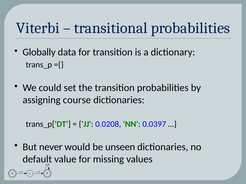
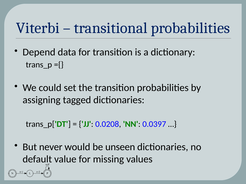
Globally: Globally -> Depend
course: course -> tagged
